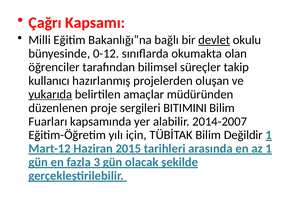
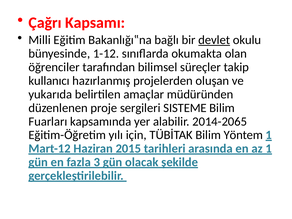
0-12: 0-12 -> 1-12
yukarıda underline: present -> none
BITIMINI: BITIMINI -> SISTEME
2014-2007: 2014-2007 -> 2014-2065
Değildir: Değildir -> Yöntem
